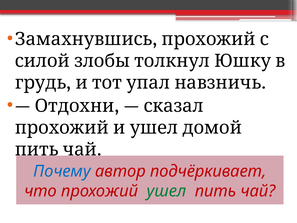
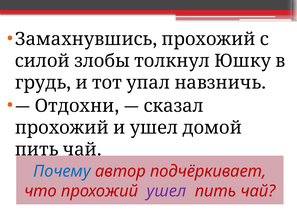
ушел colour: green -> purple
